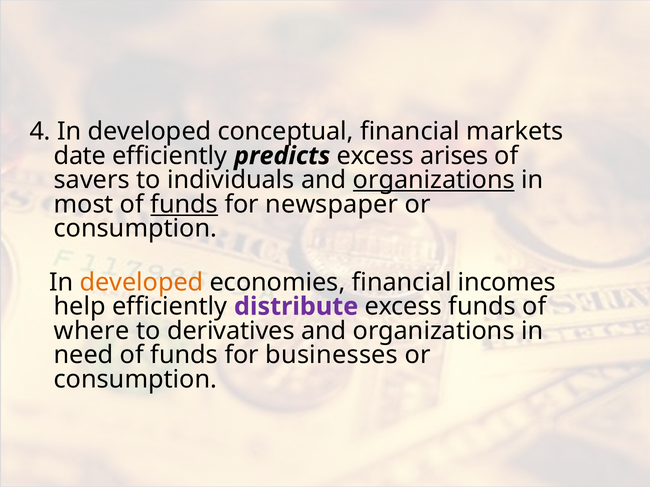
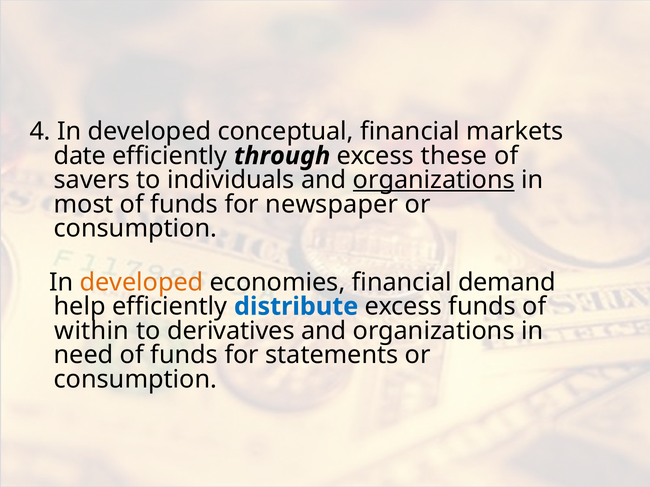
predicts: predicts -> through
arises: arises -> these
funds at (184, 205) underline: present -> none
incomes: incomes -> demand
distribute colour: purple -> blue
where: where -> within
businesses: businesses -> statements
